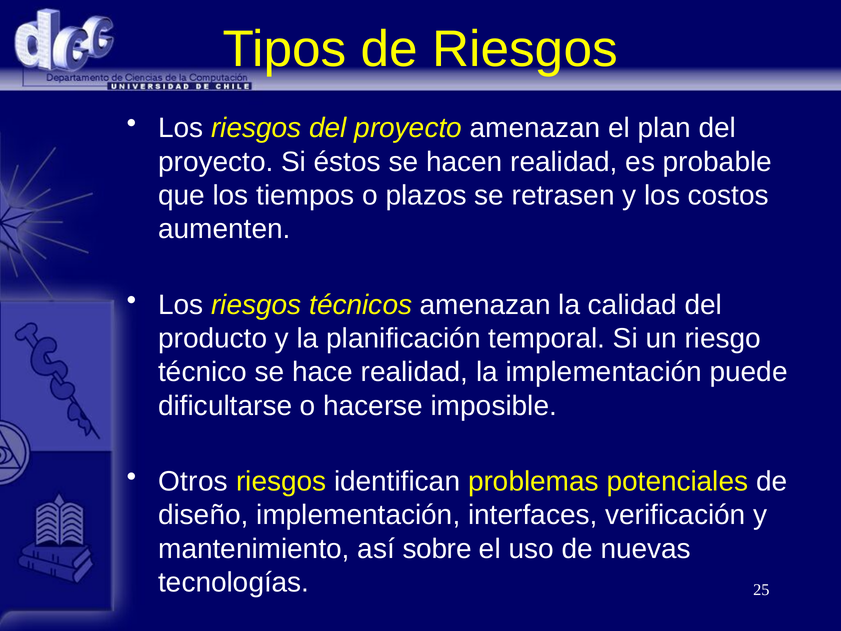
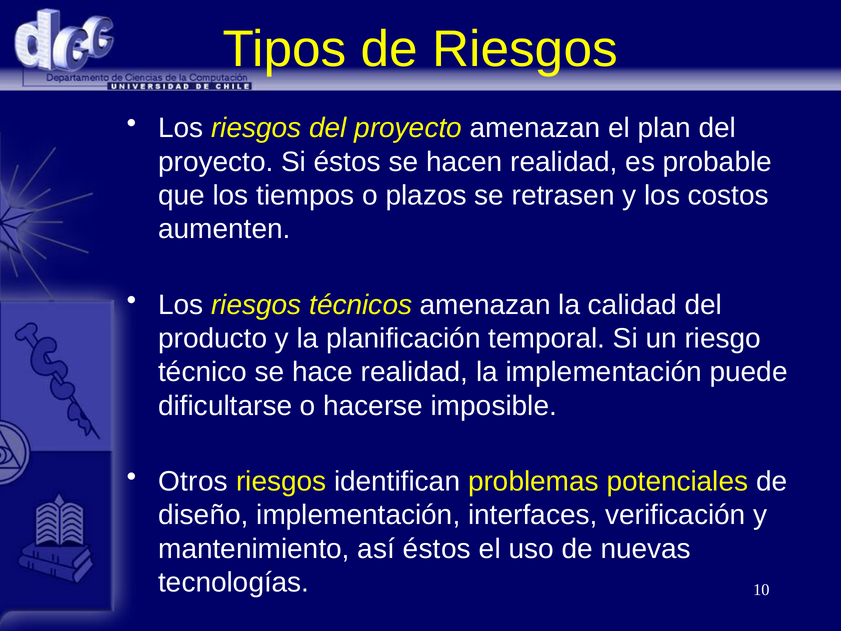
así sobre: sobre -> éstos
25: 25 -> 10
